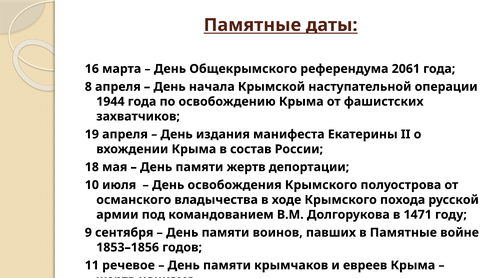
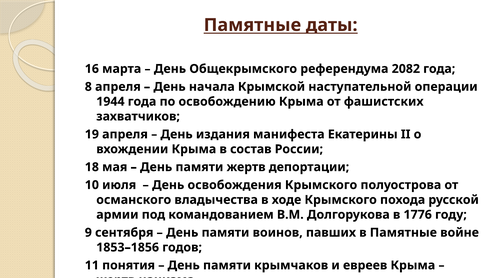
2061: 2061 -> 2082
1471: 1471 -> 1776
речевое: речевое -> понятия
